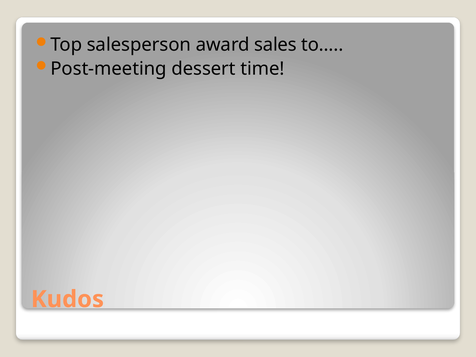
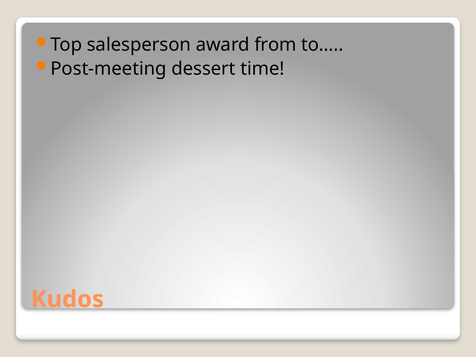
sales: sales -> from
